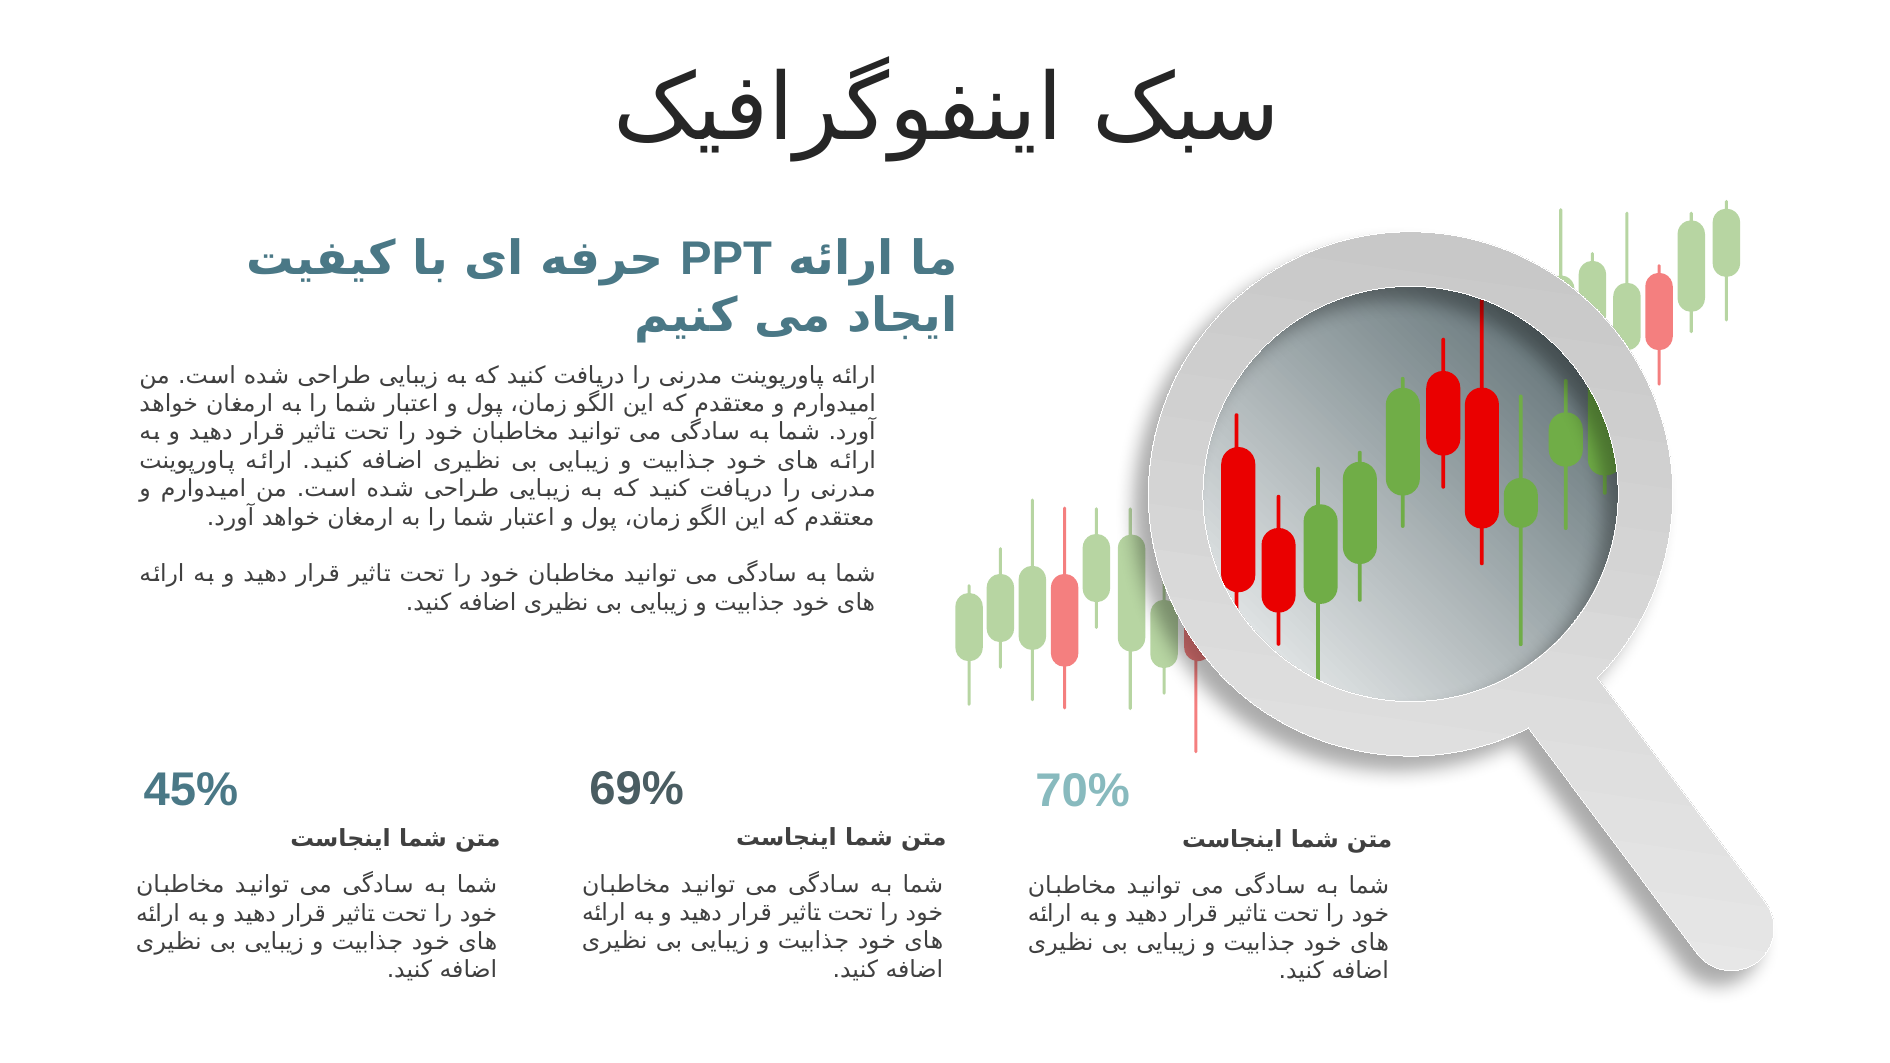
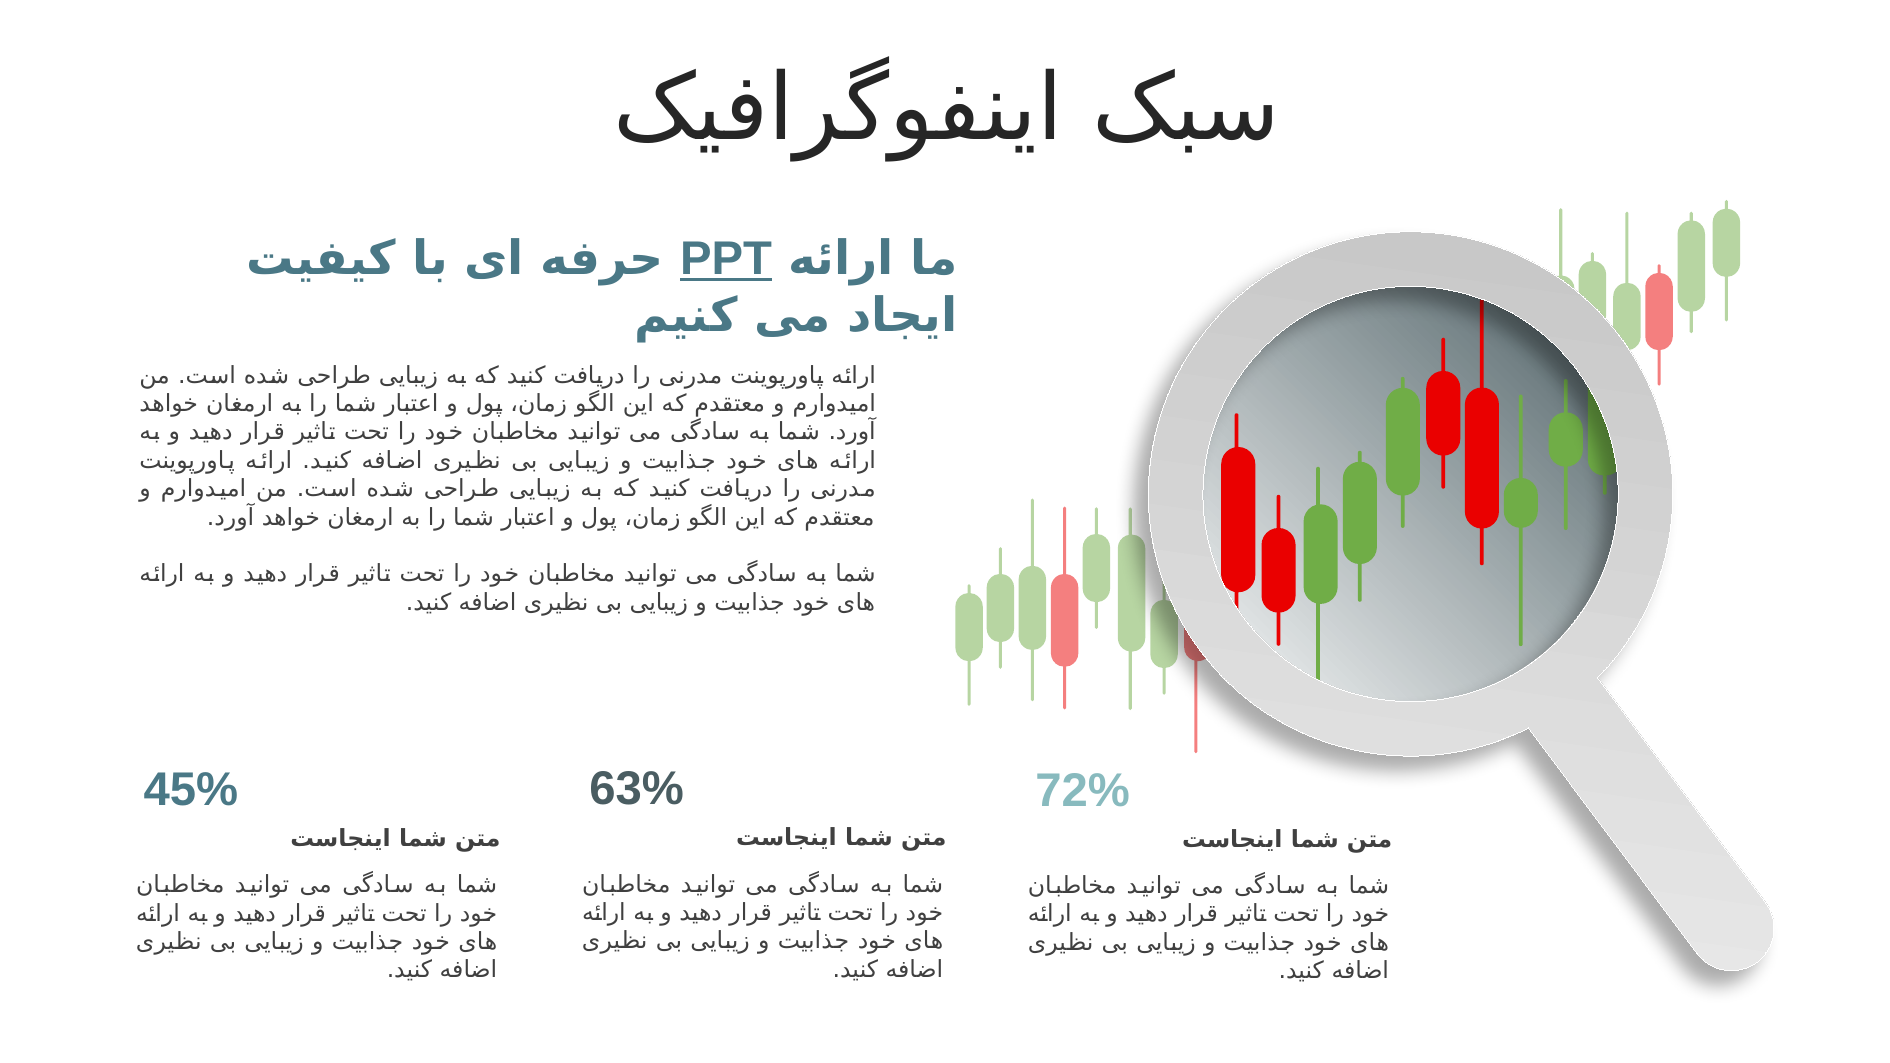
PPT underline: none -> present
69%: 69% -> 63%
70%: 70% -> 72%
